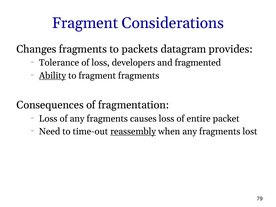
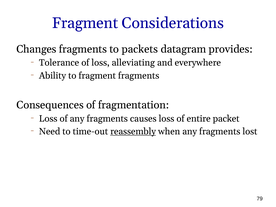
developers: developers -> alleviating
fragmented: fragmented -> everywhere
Ability underline: present -> none
